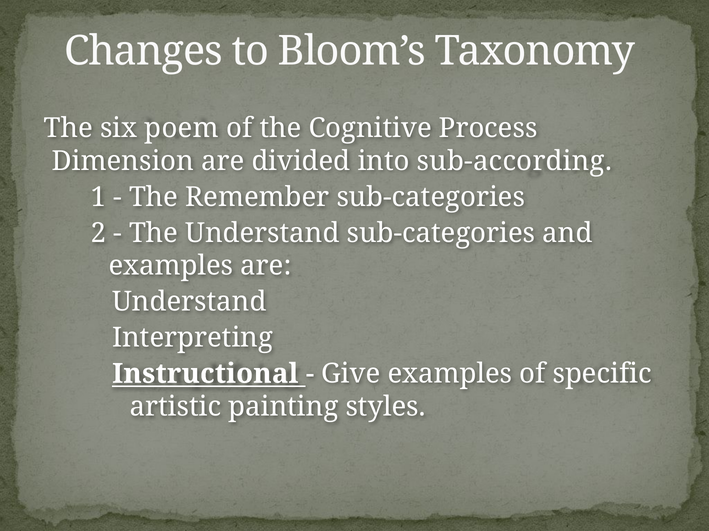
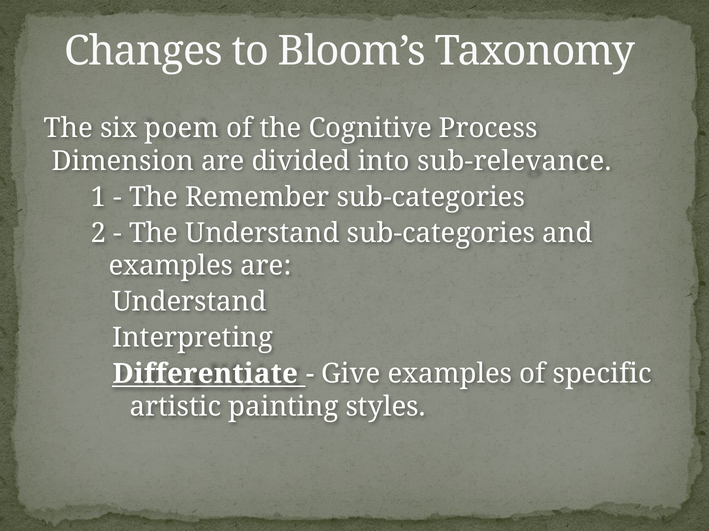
sub-according: sub-according -> sub-relevance
Instructional: Instructional -> Differentiate
